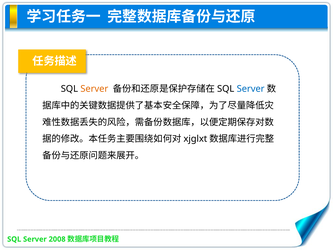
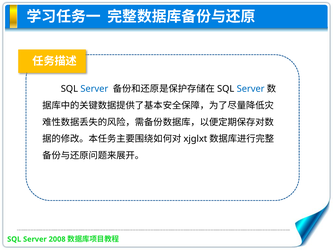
Server at (94, 89) colour: orange -> blue
